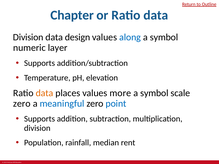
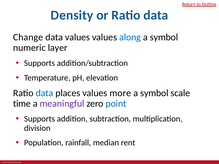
Chapter: Chapter -> Density
Division at (28, 37): Division -> Change
data design: design -> values
data at (44, 93) colour: orange -> blue
zero at (22, 104): zero -> time
meaningful colour: blue -> purple
